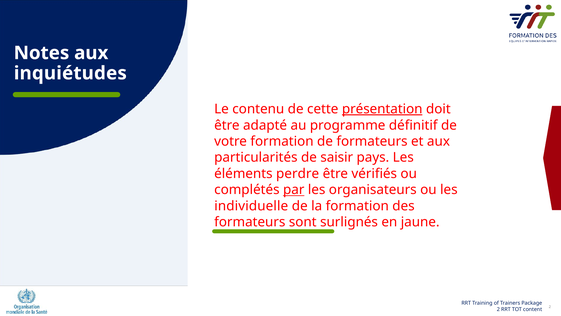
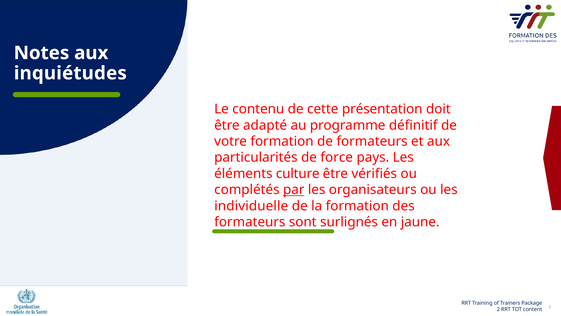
présentation underline: present -> none
saisir: saisir -> force
perdre: perdre -> culture
